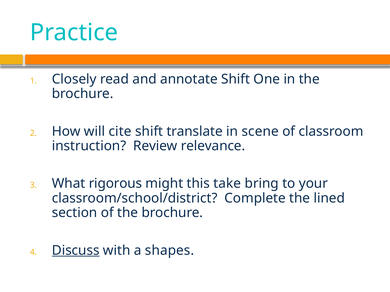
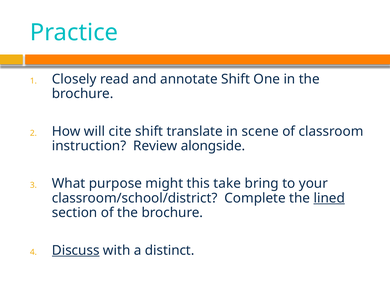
relevance: relevance -> alongside
rigorous: rigorous -> purpose
lined underline: none -> present
shapes: shapes -> distinct
